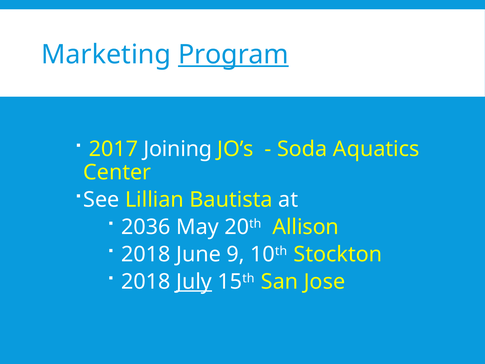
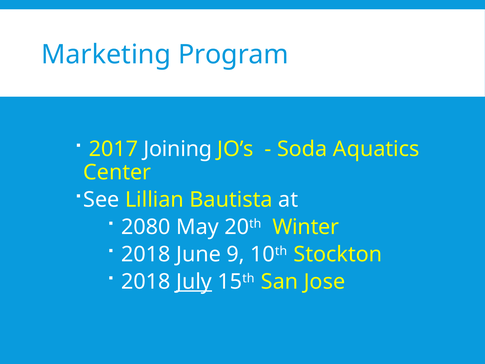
Program underline: present -> none
2036: 2036 -> 2080
Allison: Allison -> Winter
